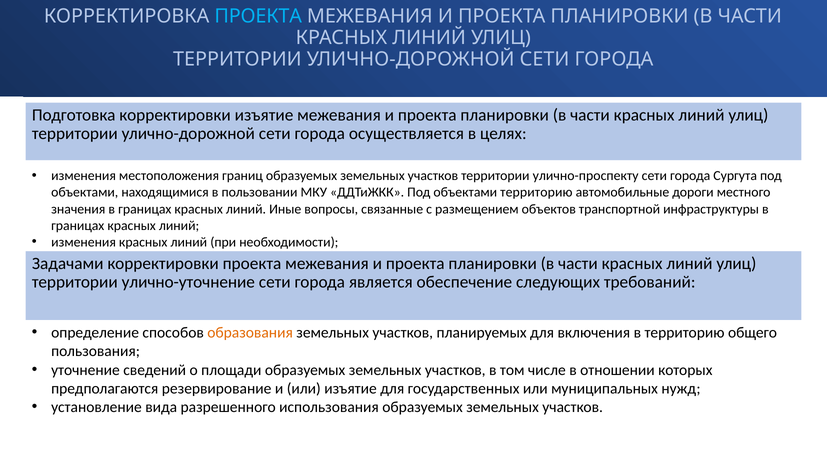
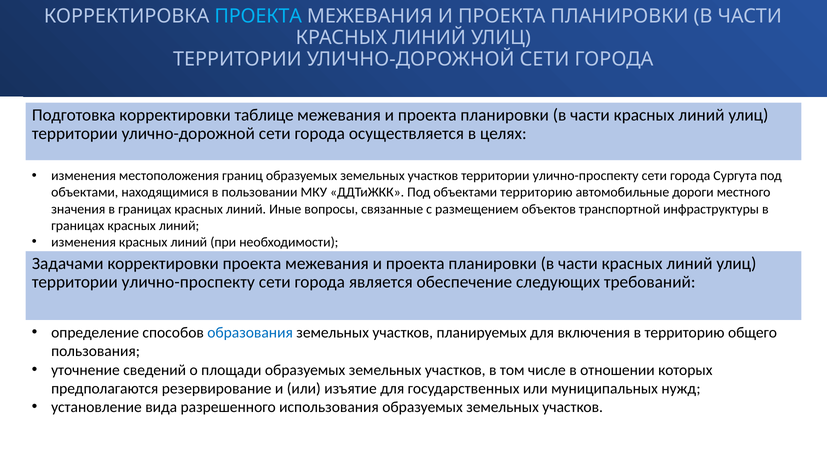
корректировки изъятие: изъятие -> таблице
улично-уточнение at (188, 282): улично-уточнение -> улично-проспекту
образования colour: orange -> blue
